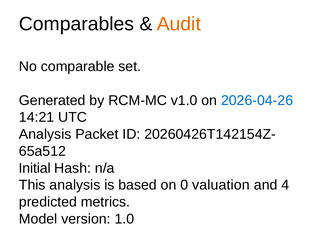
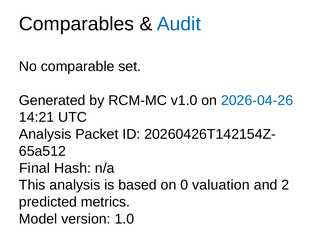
Audit colour: orange -> blue
Initial: Initial -> Final
4: 4 -> 2
